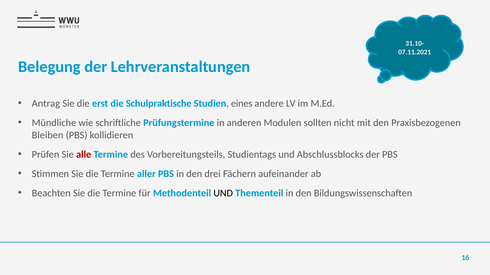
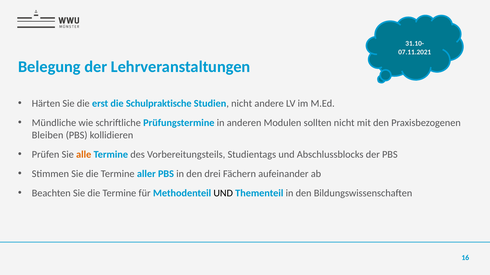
Antrag: Antrag -> Härten
Studien eines: eines -> nicht
alle colour: red -> orange
